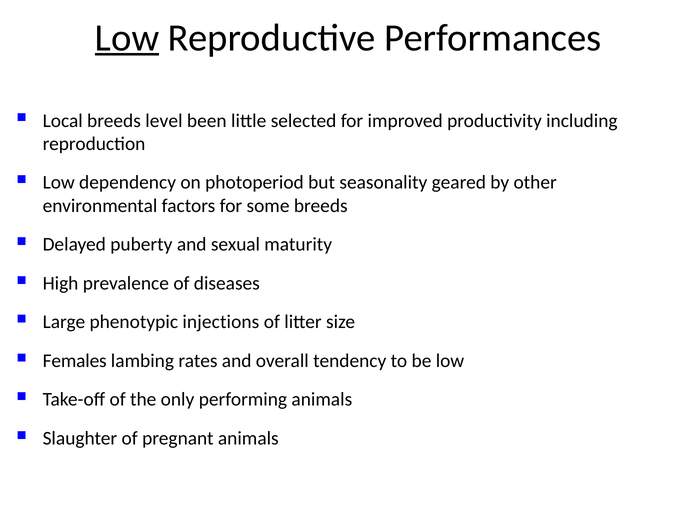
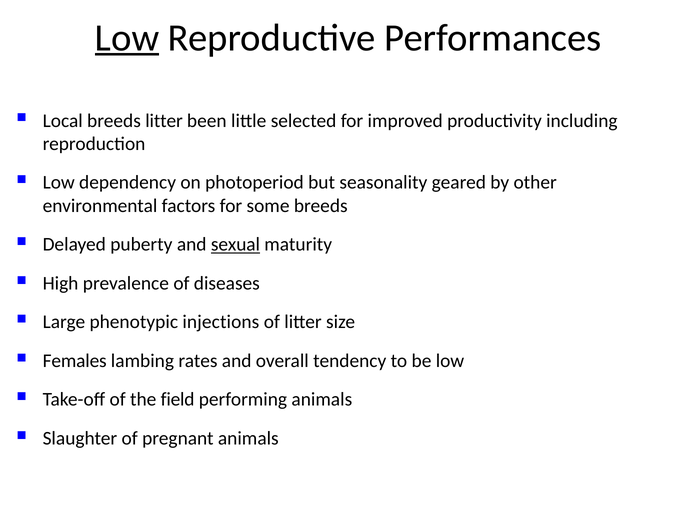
breeds level: level -> litter
sexual underline: none -> present
only: only -> field
